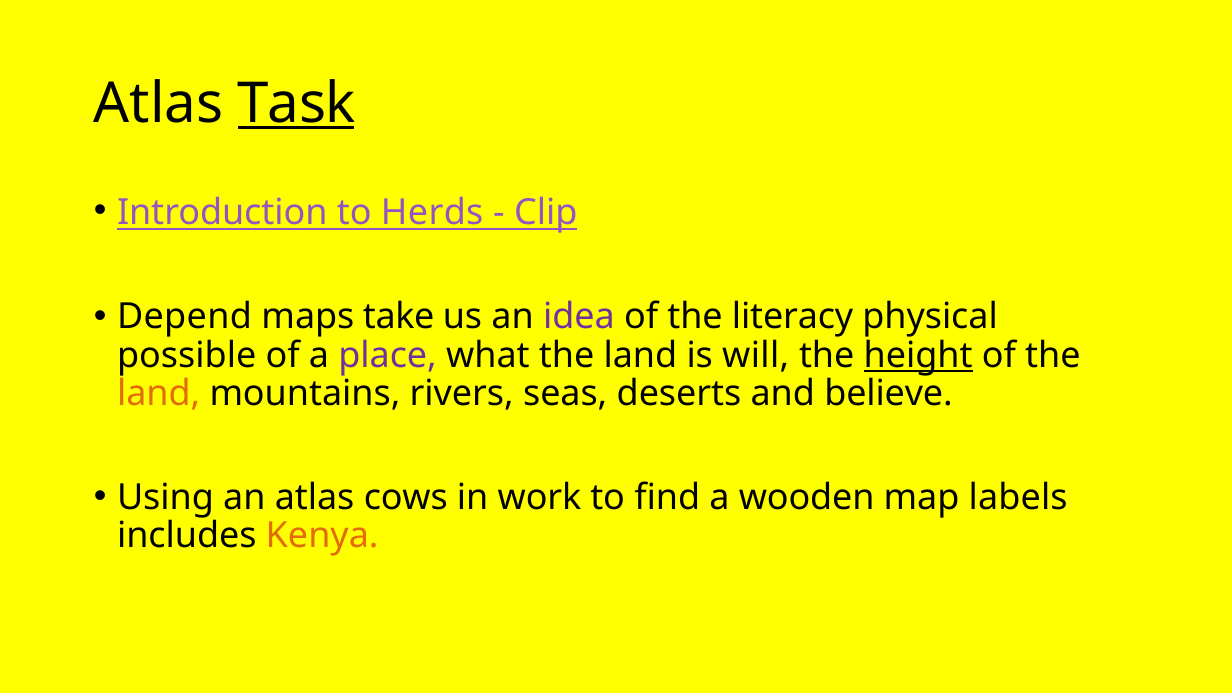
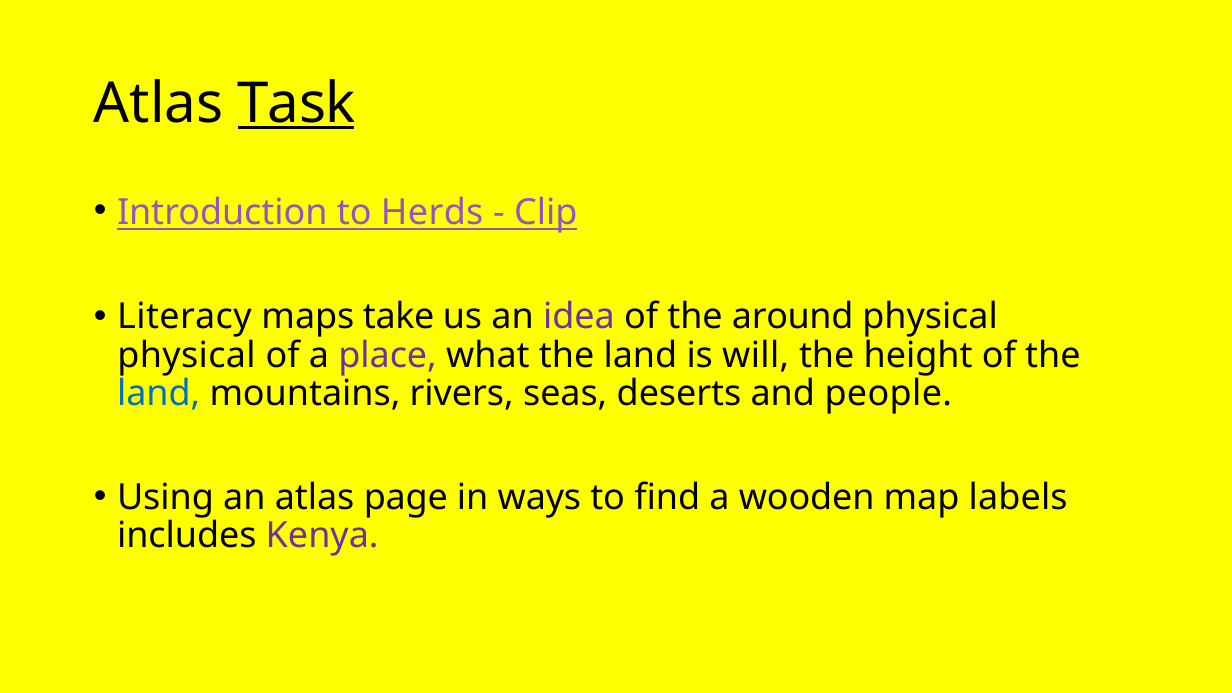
Depend: Depend -> Literacy
literacy: literacy -> around
possible at (187, 355): possible -> physical
height underline: present -> none
land at (159, 394) colour: orange -> blue
believe: believe -> people
cows: cows -> page
work: work -> ways
Kenya colour: orange -> purple
